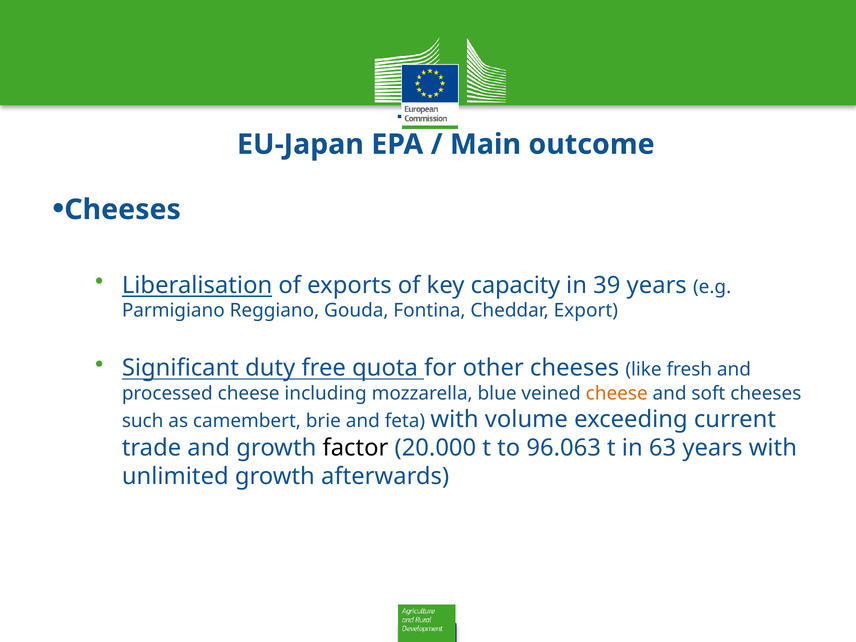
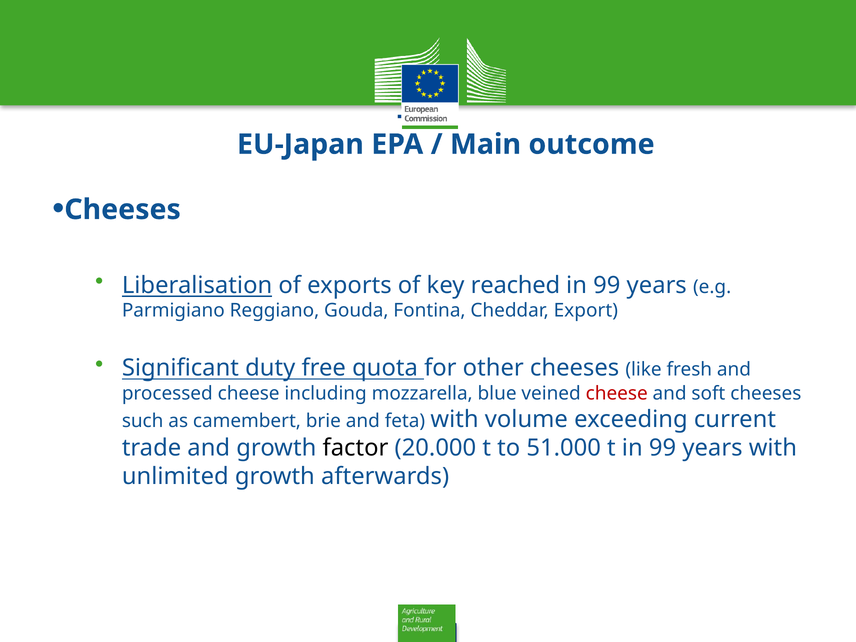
capacity: capacity -> reached
39 at (607, 285): 39 -> 99
cheese at (617, 393) colour: orange -> red
96.063: 96.063 -> 51.000
t in 63: 63 -> 99
